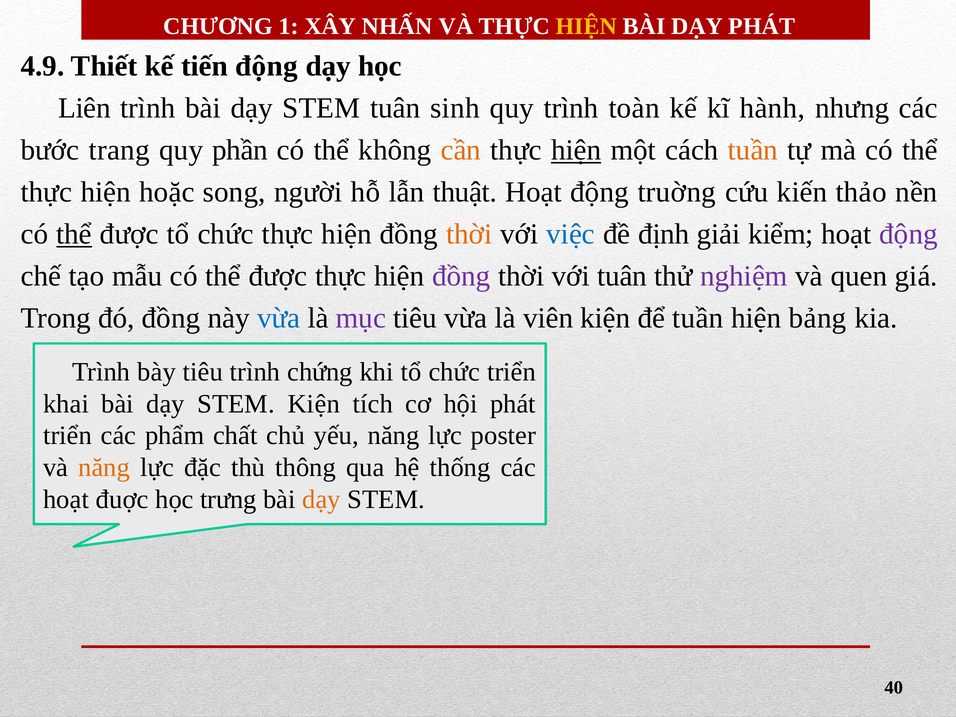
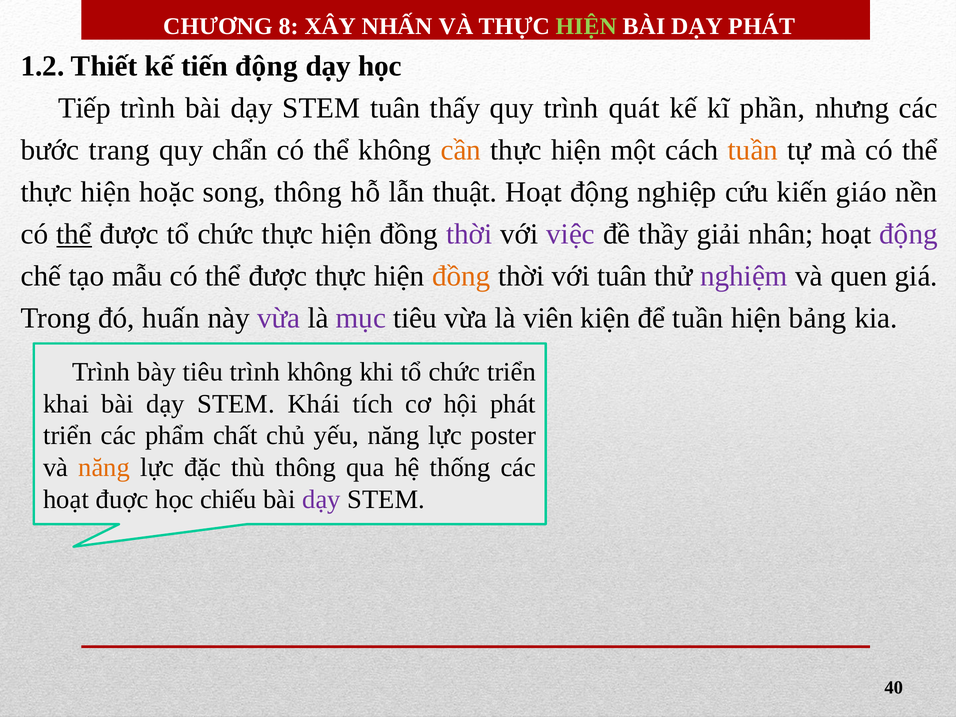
1: 1 -> 8
HIỆN at (586, 26) colour: yellow -> light green
4.9: 4.9 -> 1.2
Liên: Liên -> Tiếp
sinh: sinh -> thấy
toàn: toàn -> quát
hành: hành -> phần
phần: phần -> chẩn
hiện at (576, 150) underline: present -> none
song người: người -> thông
truờng: truờng -> nghiệp
thảo: thảo -> giáo
thời at (469, 234) colour: orange -> purple
việc colour: blue -> purple
định: định -> thầy
kiểm: kiểm -> nhân
đồng at (461, 276) colour: purple -> orange
đó đồng: đồng -> huấn
vừa at (279, 318) colour: blue -> purple
trình chứng: chứng -> không
STEM Kiện: Kiện -> Khái
trưng: trưng -> chiếu
dạy at (321, 499) colour: orange -> purple
